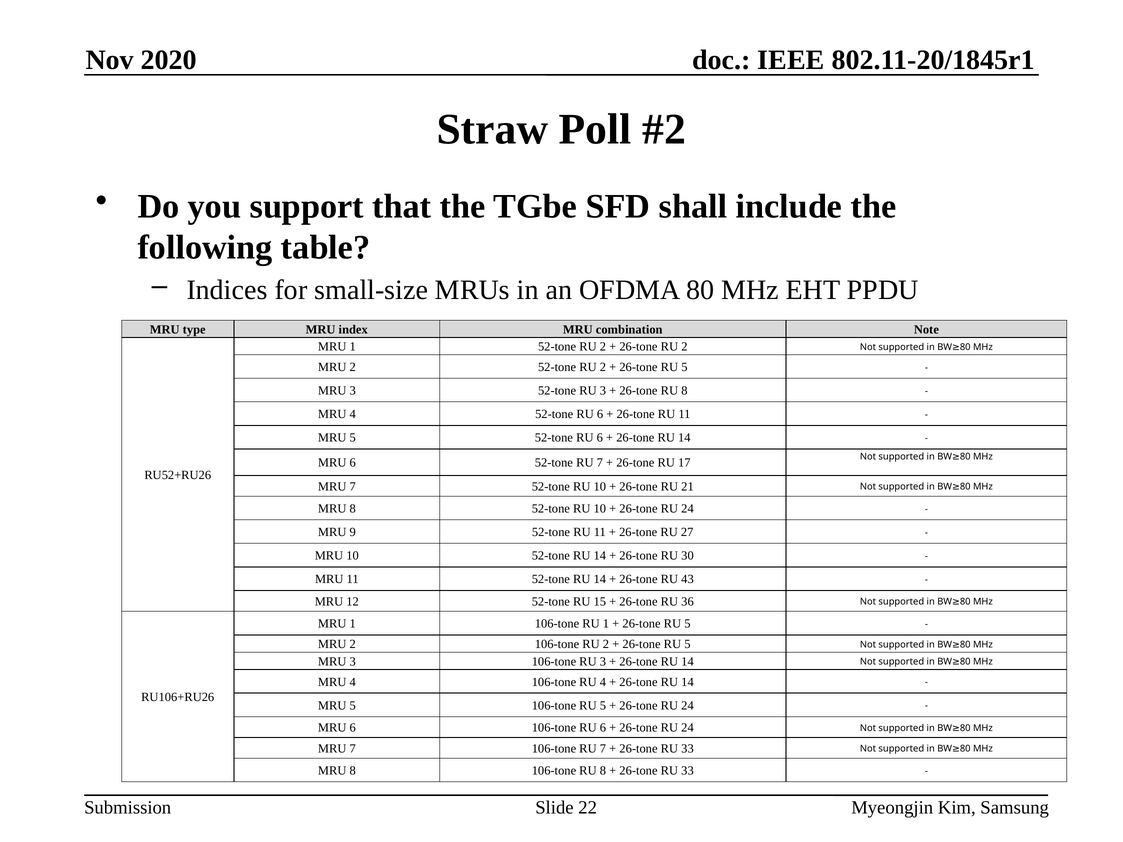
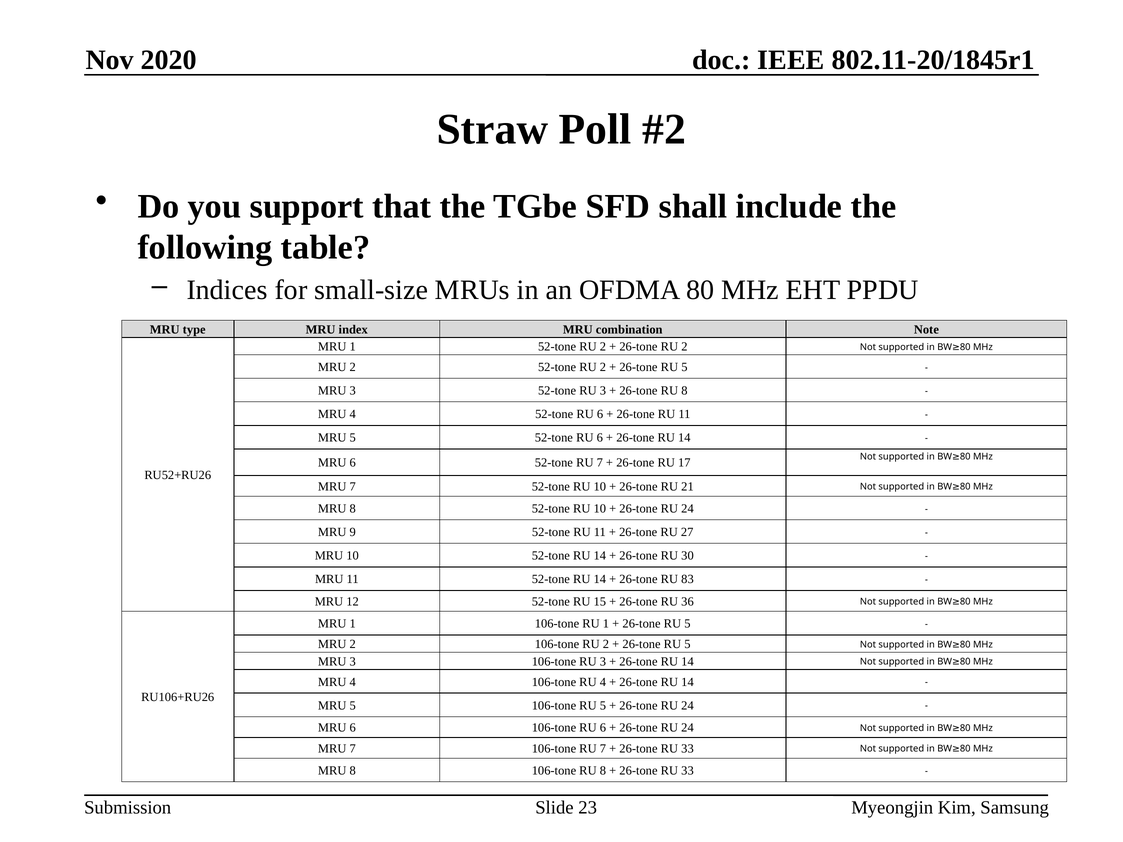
43: 43 -> 83
22: 22 -> 23
